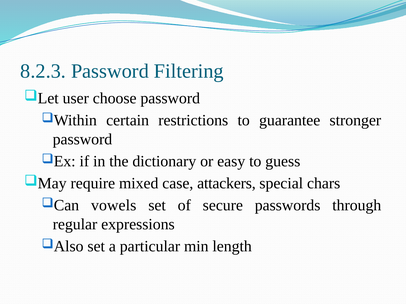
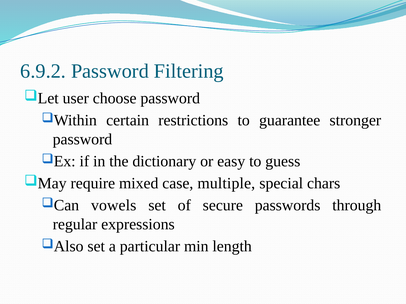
8.2.3: 8.2.3 -> 6.9.2
attackers: attackers -> multiple
